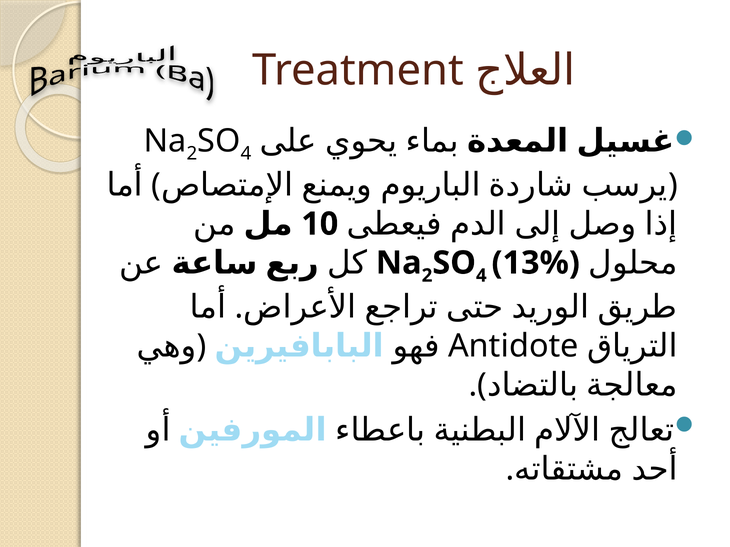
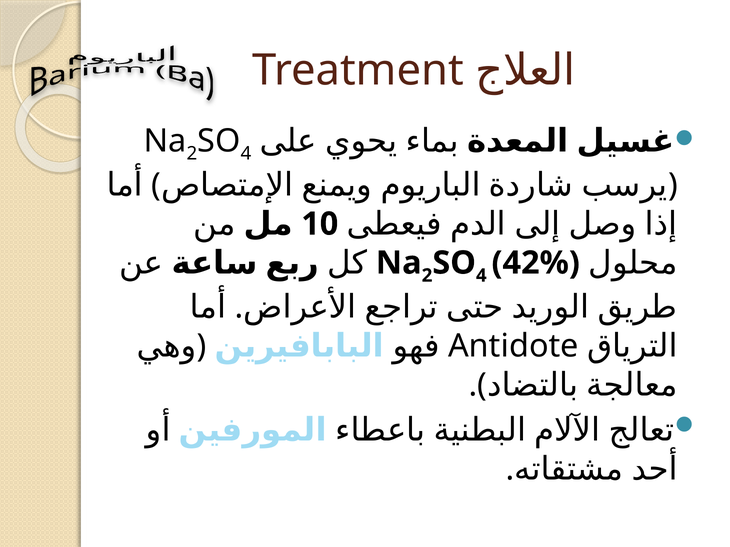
13%: 13% -> 42%
